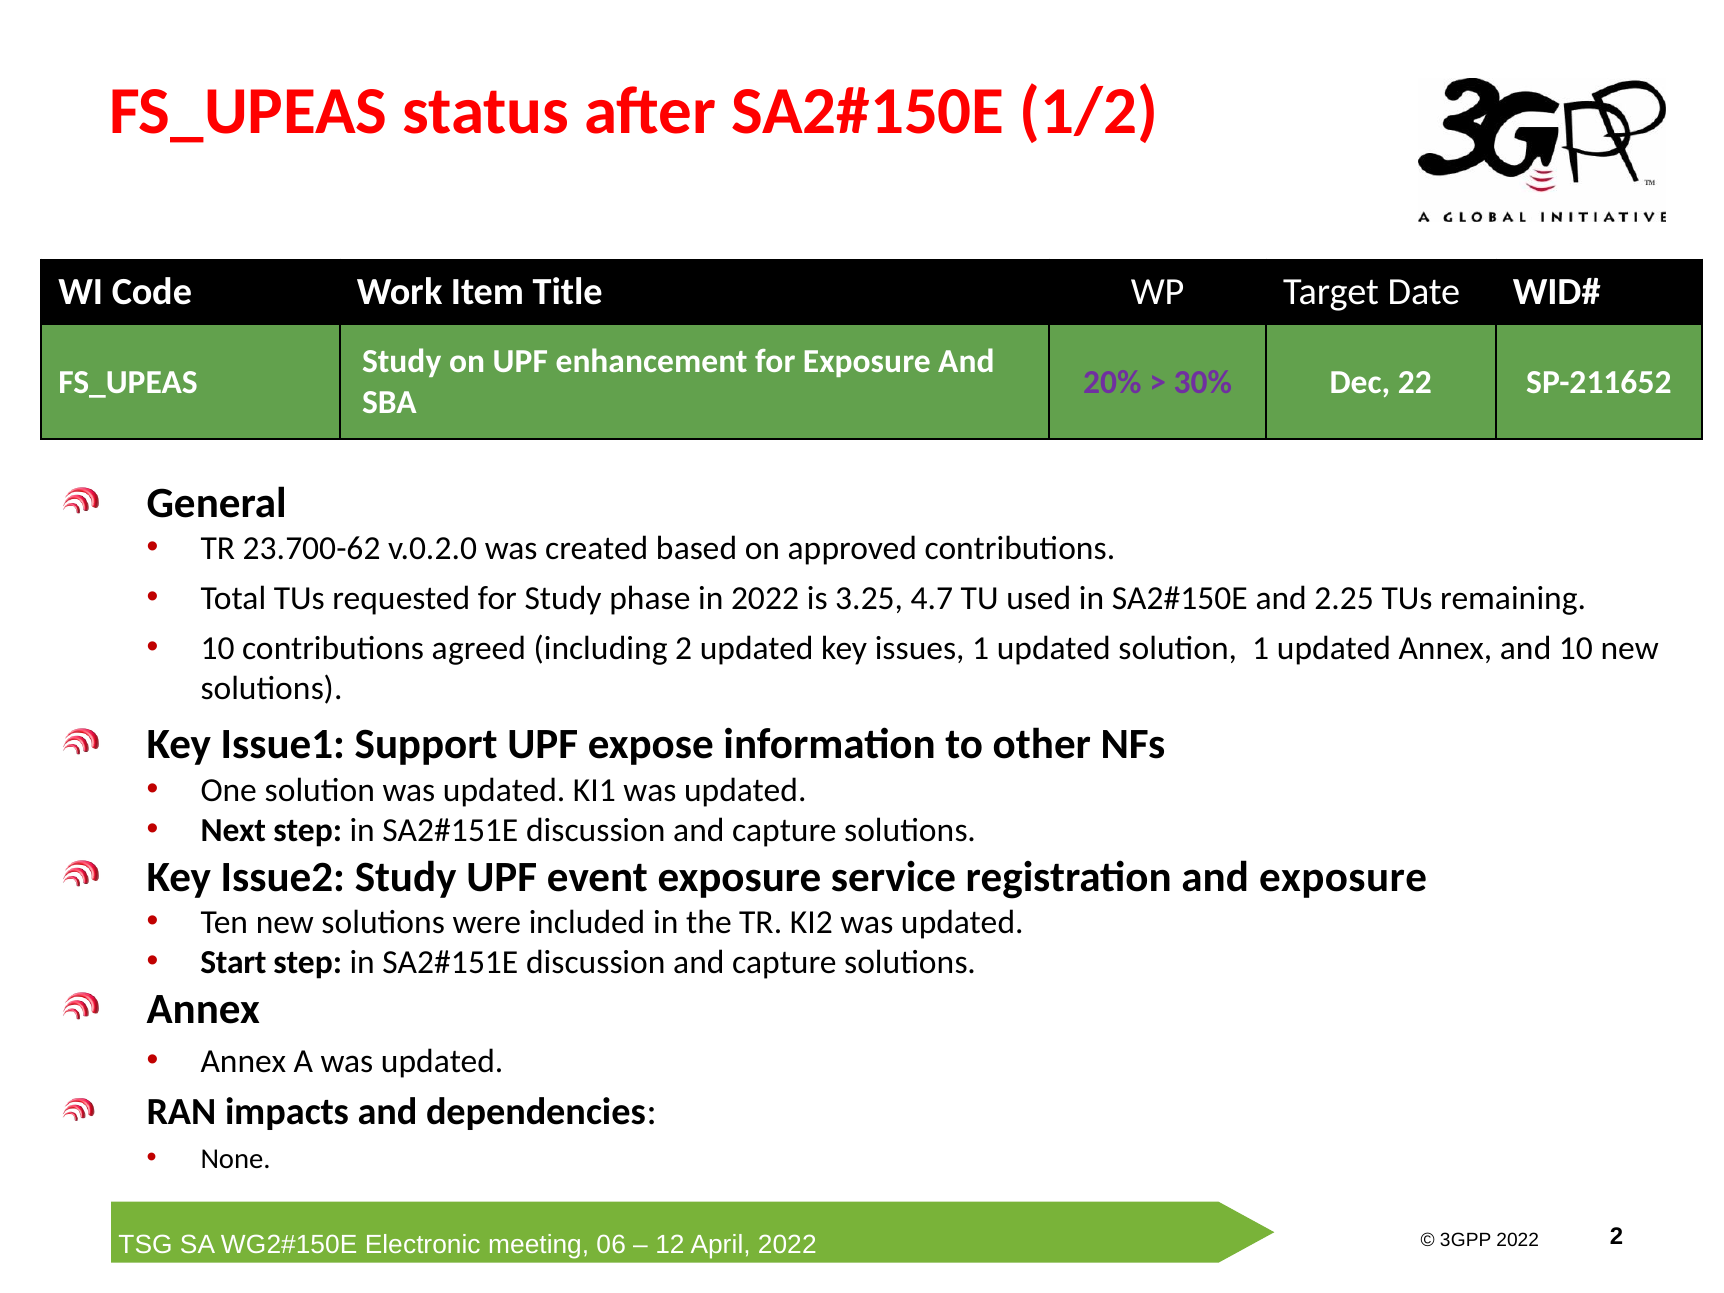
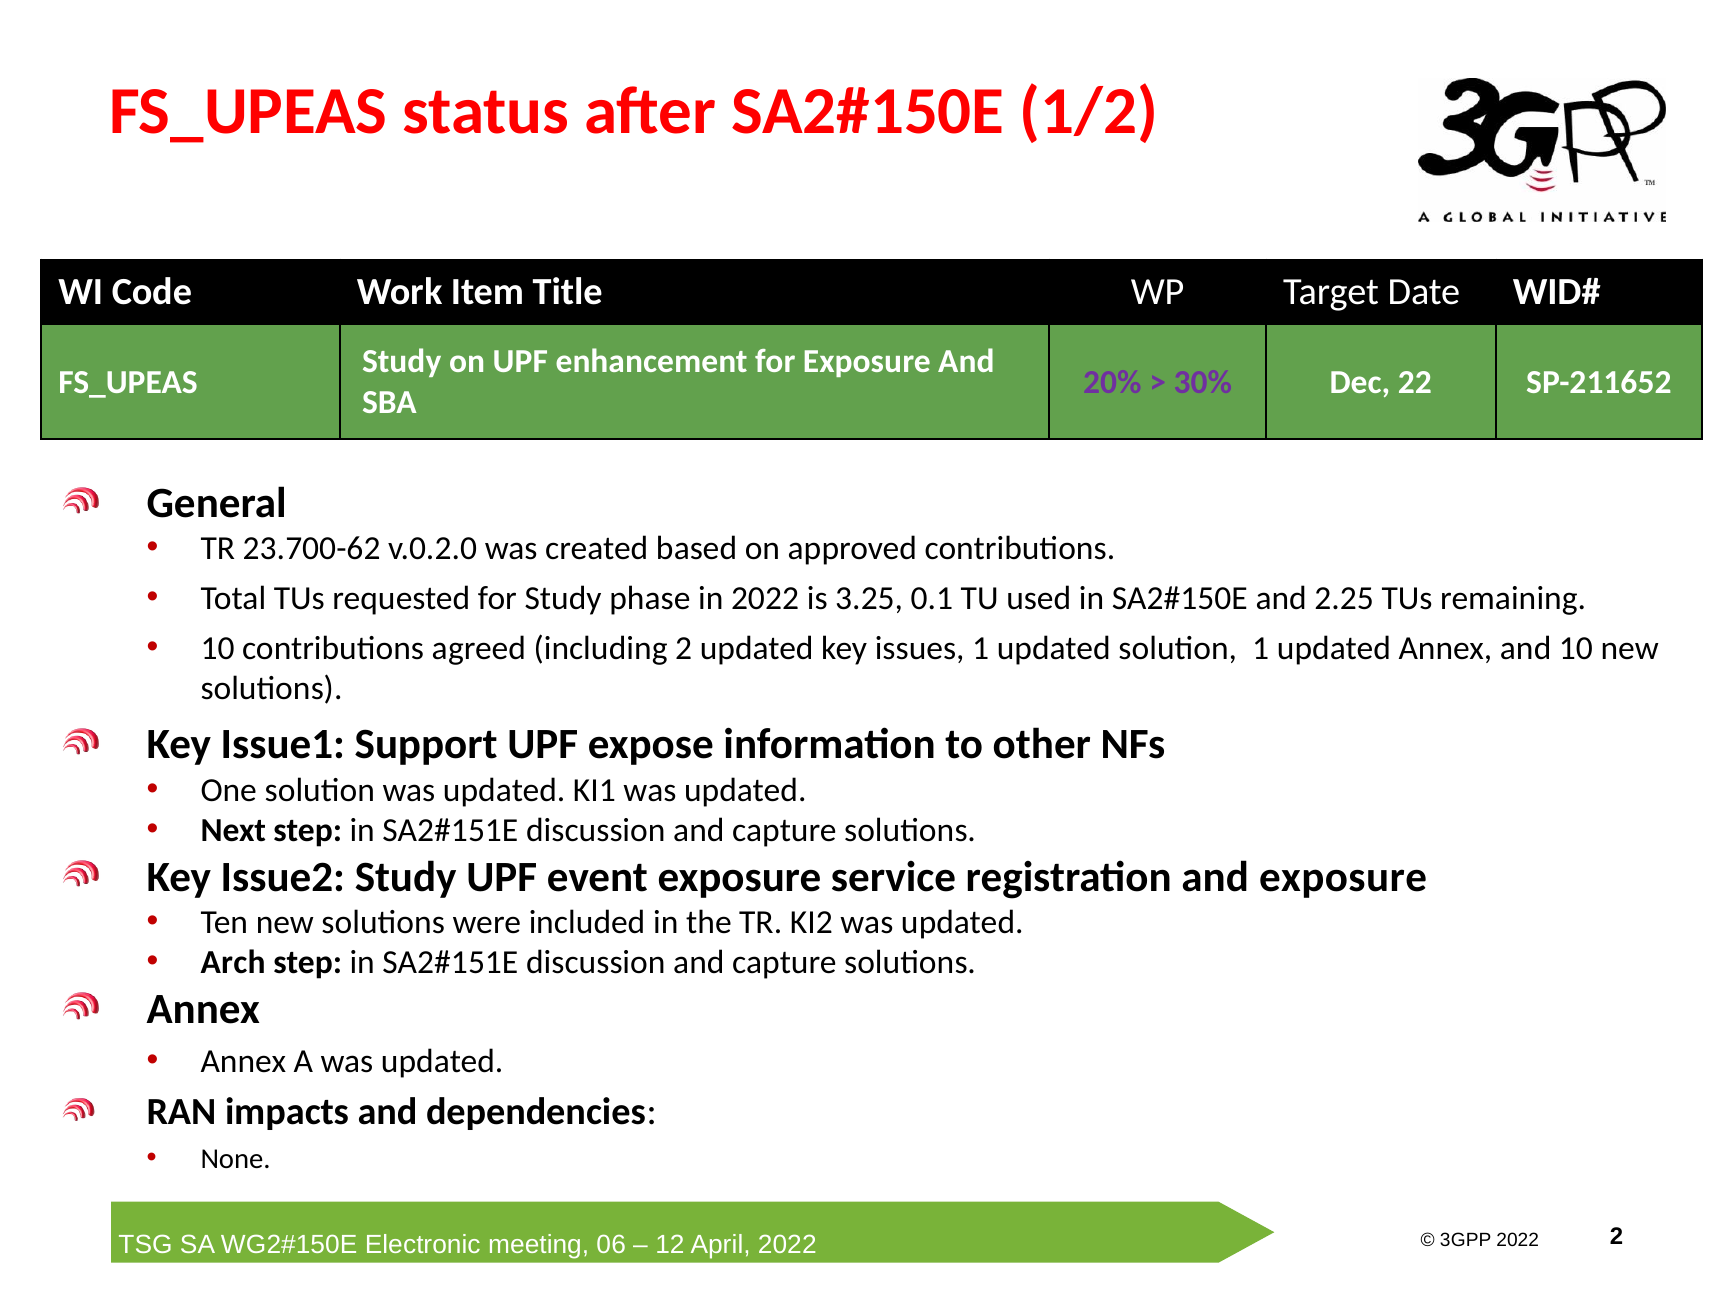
4.7: 4.7 -> 0.1
Start: Start -> Arch
